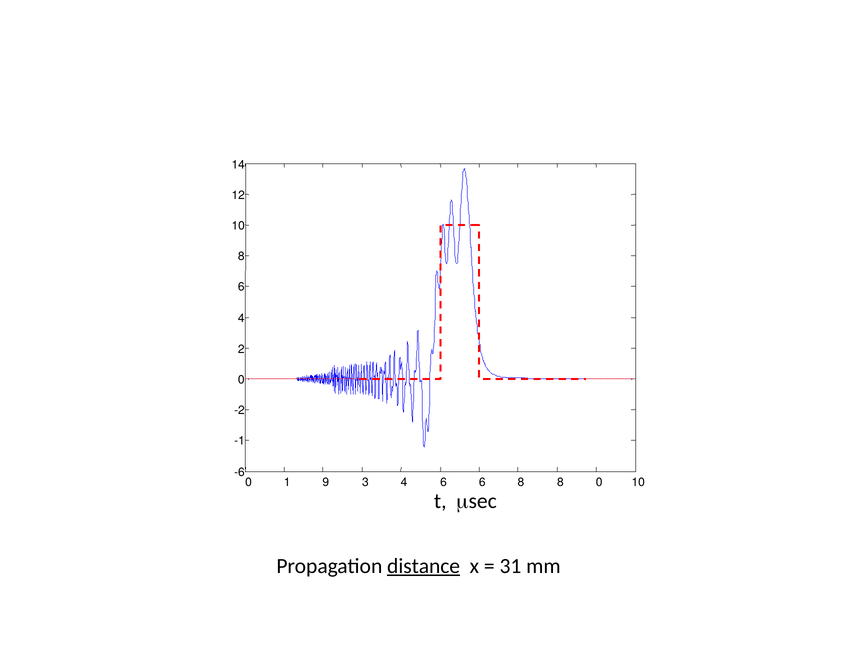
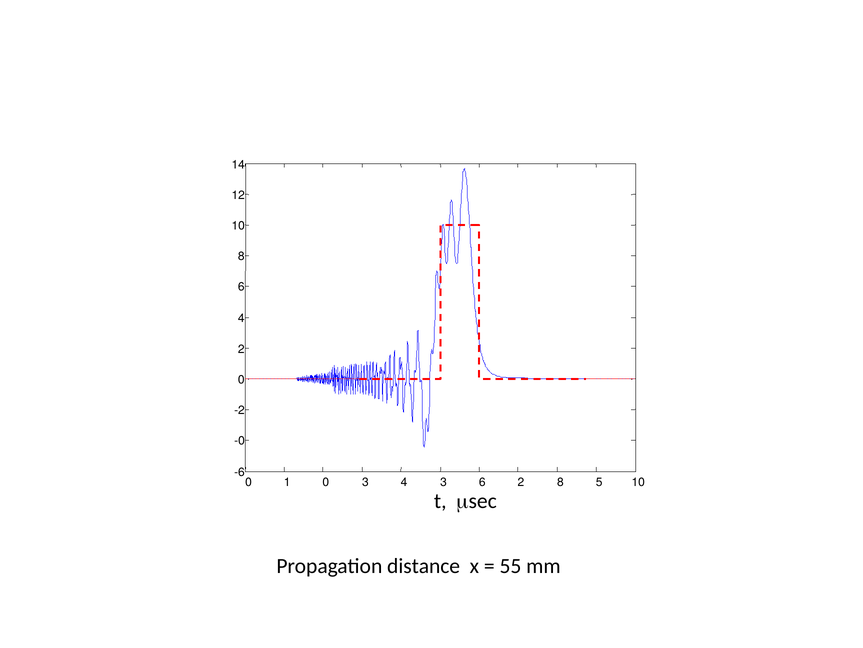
-1: -1 -> -0
1 9: 9 -> 0
3 4 6: 6 -> 3
8 at (521, 482): 8 -> 2
8 0: 0 -> 5
distance underline: present -> none
31: 31 -> 55
